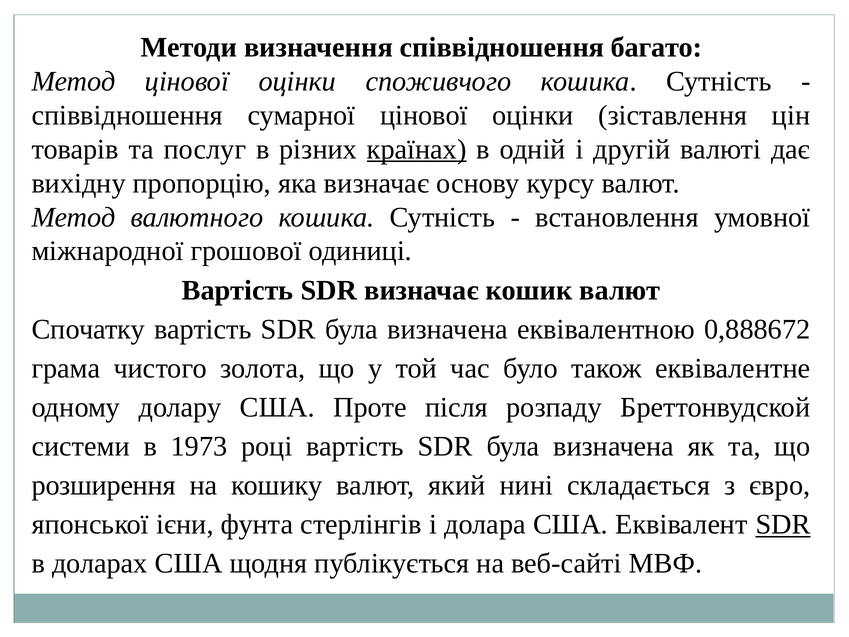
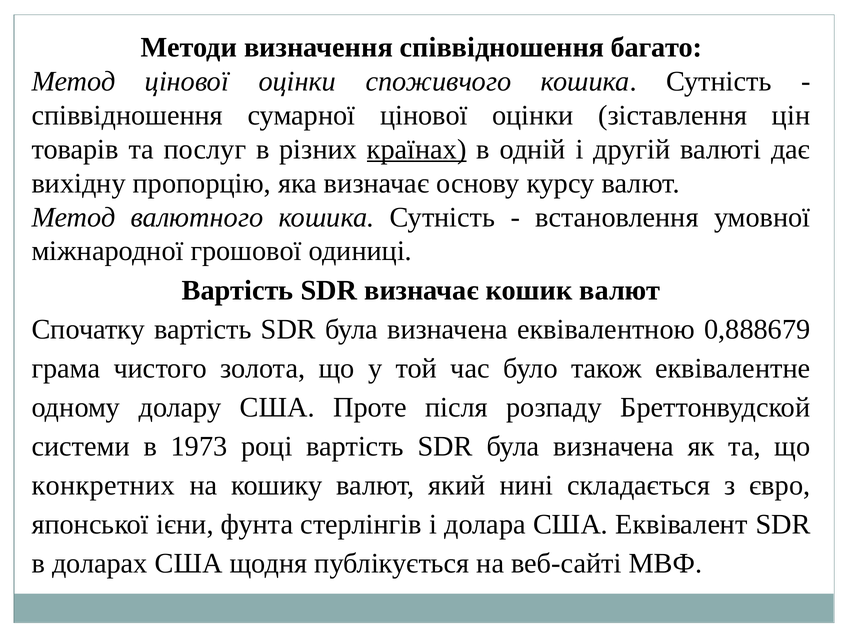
0,888672: 0,888672 -> 0,888679
розширення: розширення -> конкретних
SDR at (783, 524) underline: present -> none
